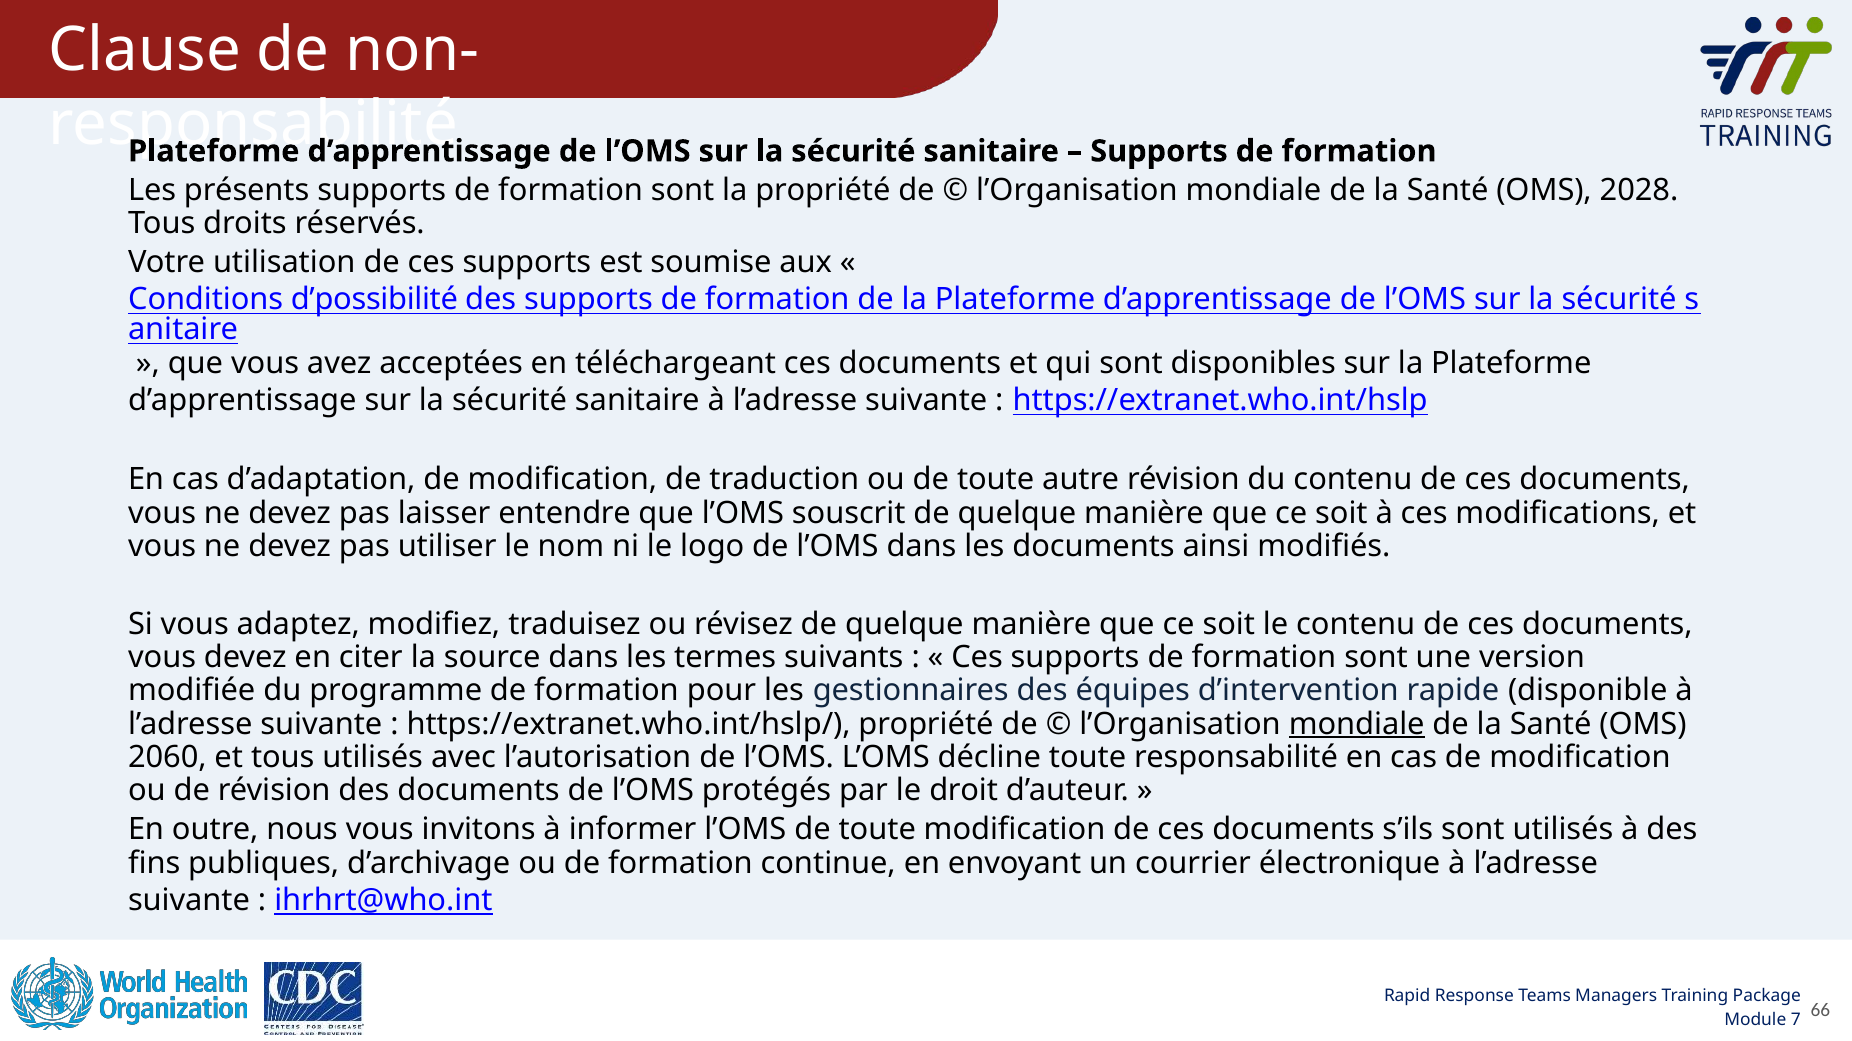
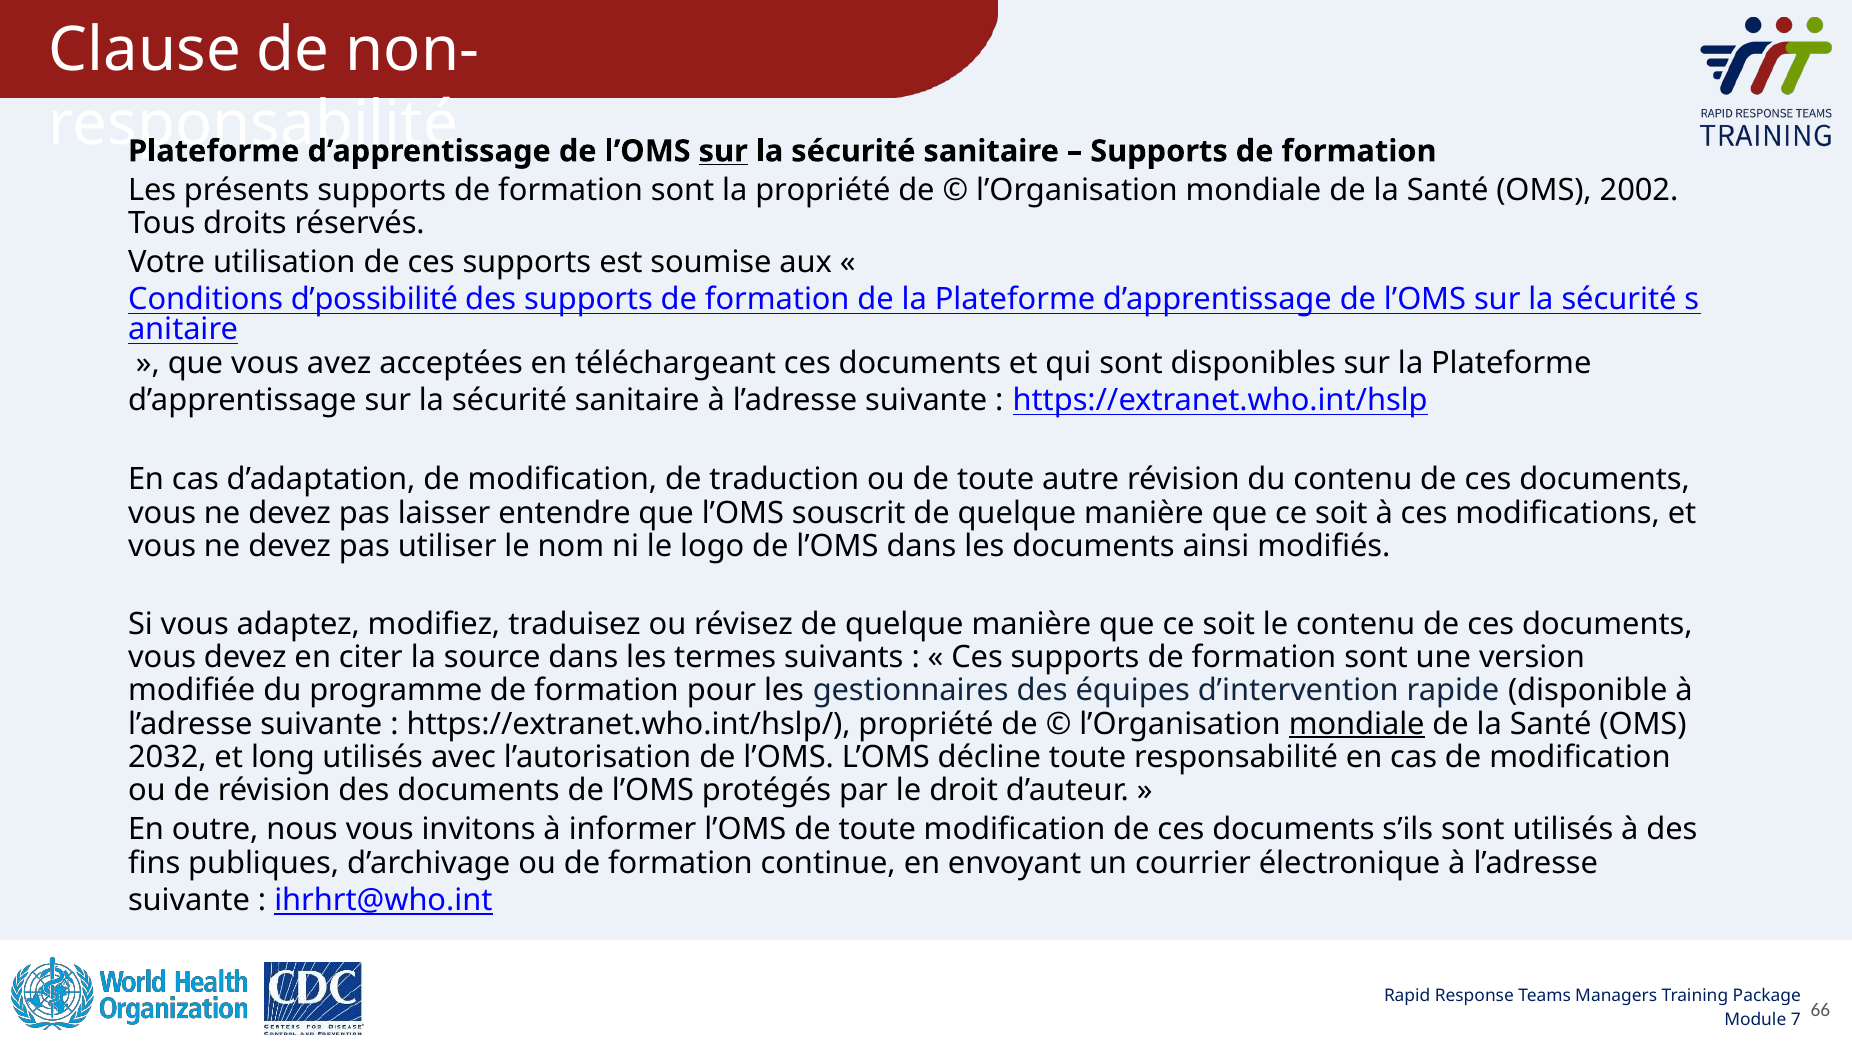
sur at (723, 151) underline: none -> present
2028: 2028 -> 2002
2060: 2060 -> 2032
et tous: tous -> long
